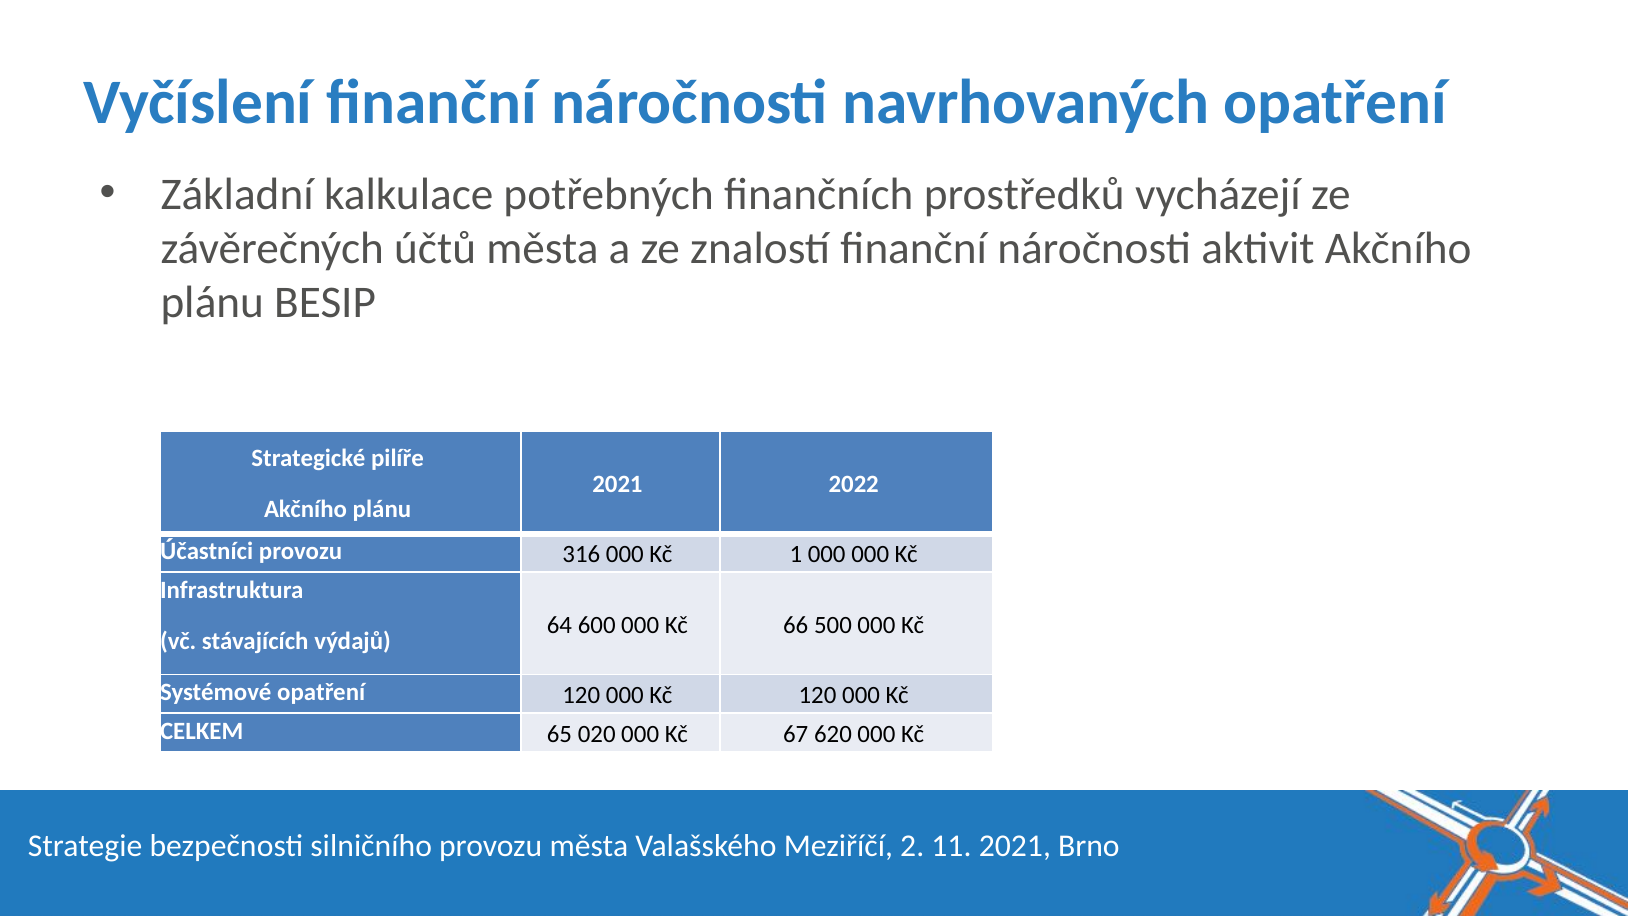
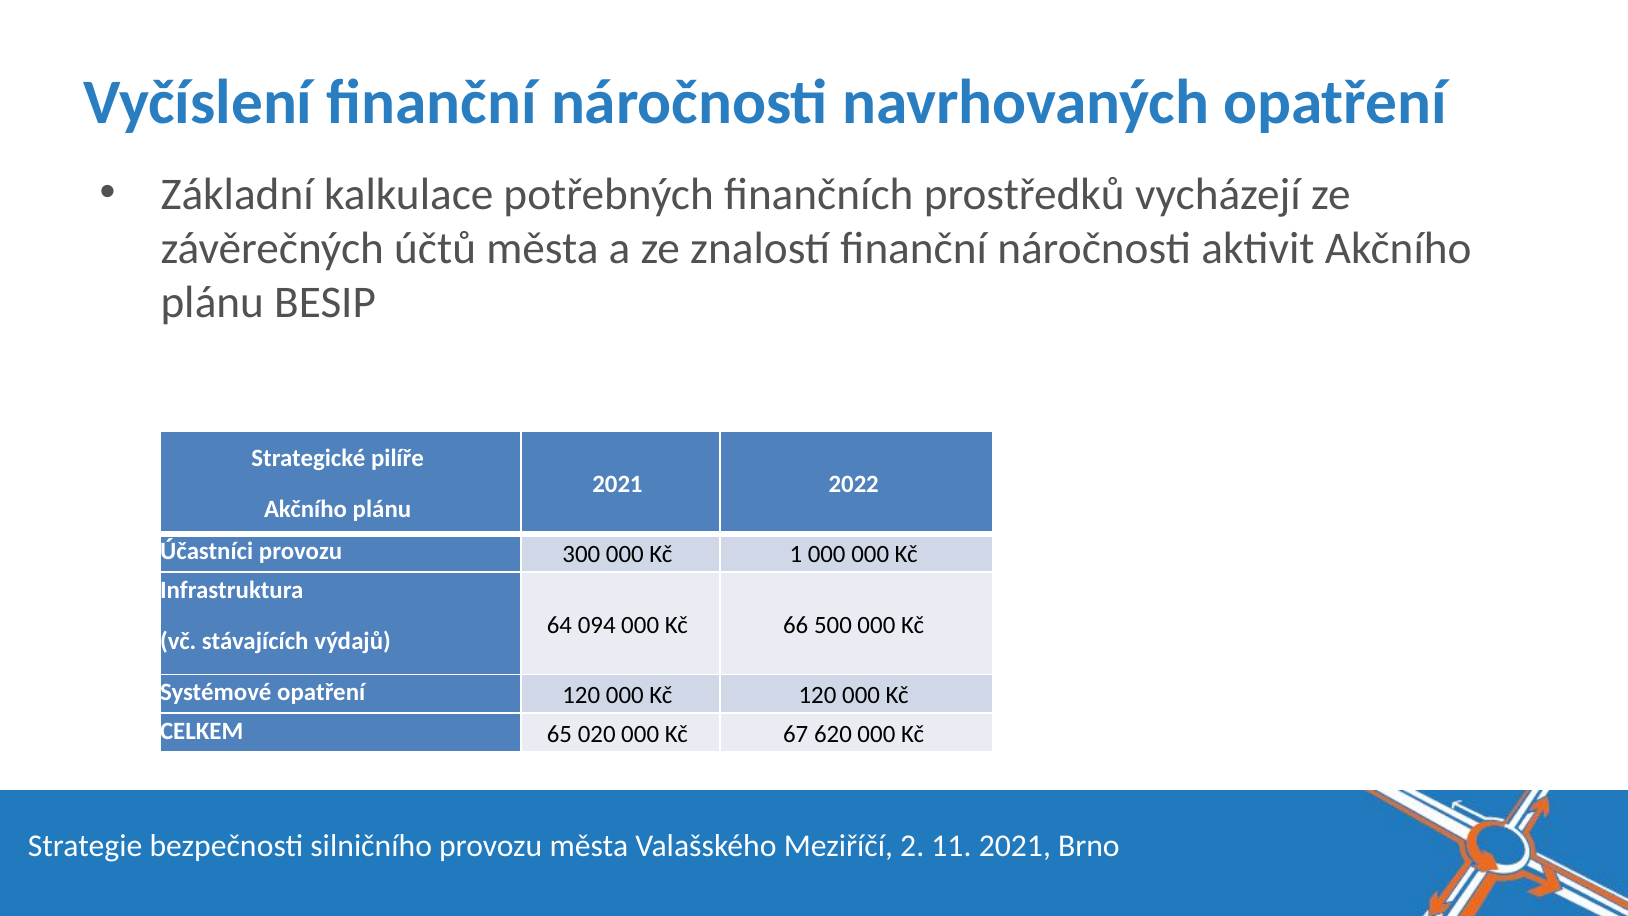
316: 316 -> 300
600: 600 -> 094
